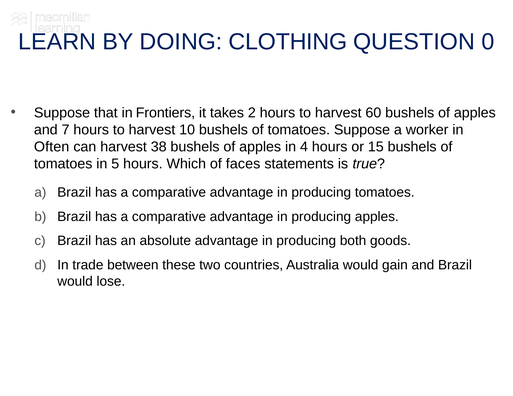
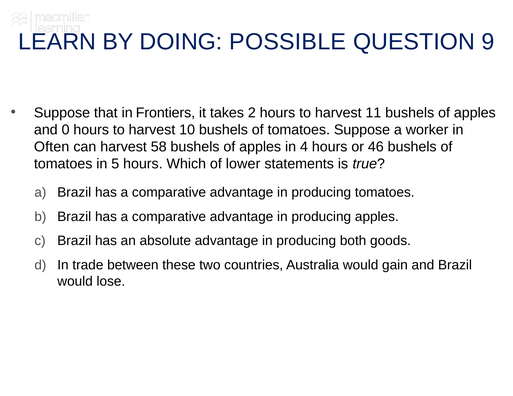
CLOTHING: CLOTHING -> POSSIBLE
0: 0 -> 9
60: 60 -> 11
7: 7 -> 0
38: 38 -> 58
15: 15 -> 46
faces: faces -> lower
